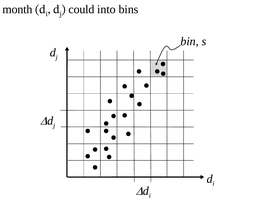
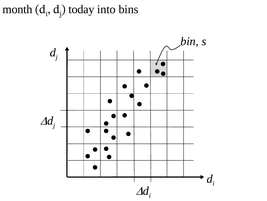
could: could -> today
